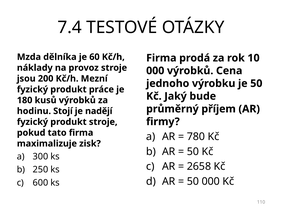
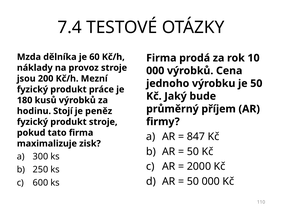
nadějí: nadějí -> peněz
780: 780 -> 847
2658: 2658 -> 2000
